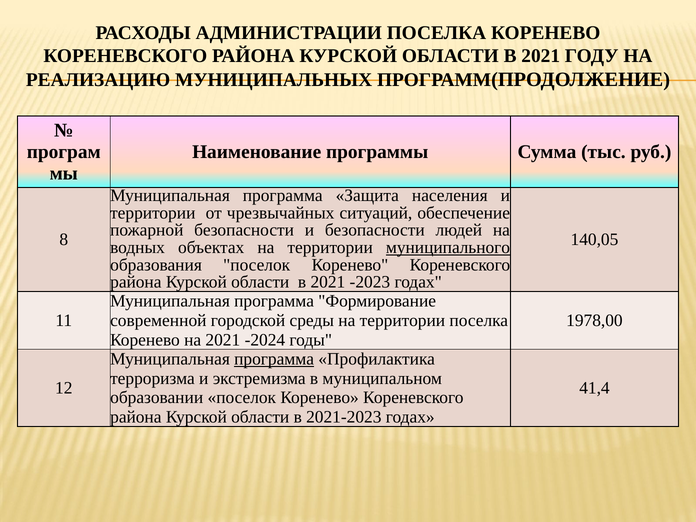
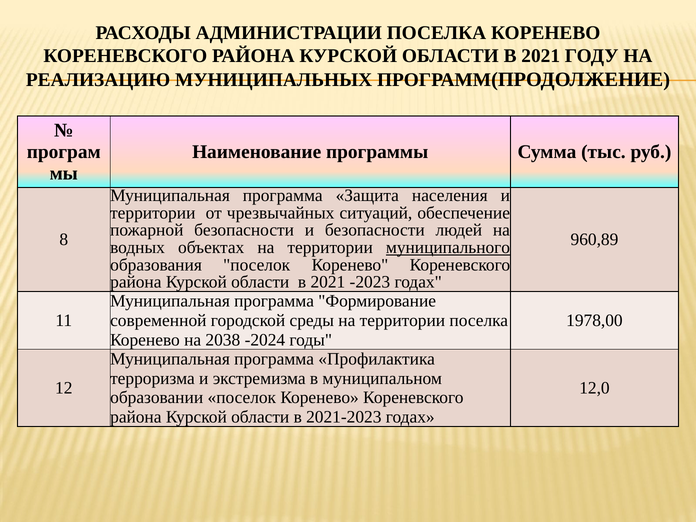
140,05: 140,05 -> 960,89
на 2021: 2021 -> 2038
программа at (274, 359) underline: present -> none
41,4: 41,4 -> 12,0
